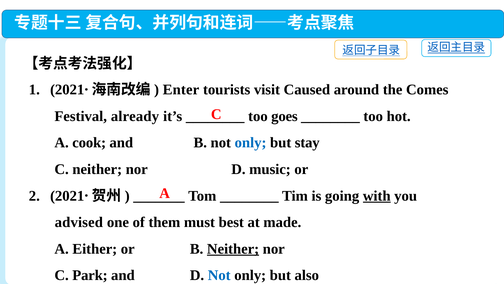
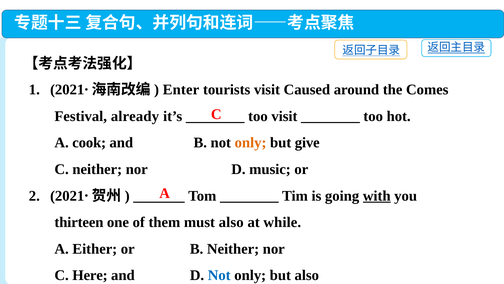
too goes: goes -> visit
only at (251, 143) colour: blue -> orange
stay: stay -> give
advised: advised -> thirteen
must best: best -> also
made: made -> while
Neither at (233, 248) underline: present -> none
Park: Park -> Here
